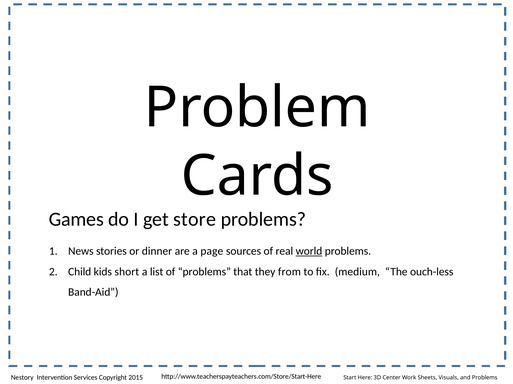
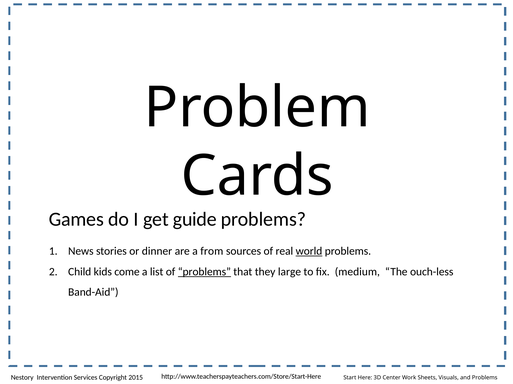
store: store -> guide
page: page -> from
short: short -> come
problems at (204, 272) underline: none -> present
from: from -> large
